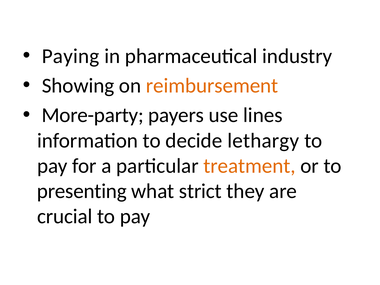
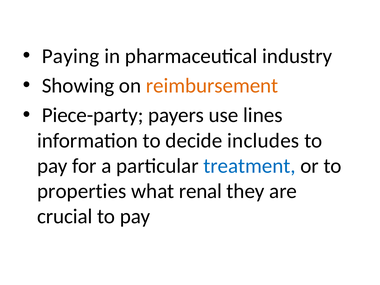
More-party: More-party -> Piece-party
lethargy: lethargy -> includes
treatment colour: orange -> blue
presenting: presenting -> properties
strict: strict -> renal
